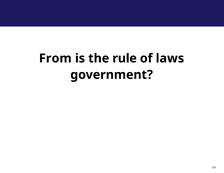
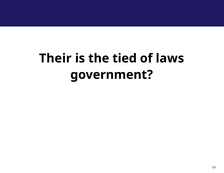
From: From -> Their
rule: rule -> tied
